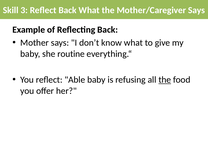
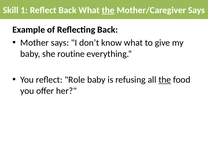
3: 3 -> 1
the at (108, 10) underline: none -> present
Able: Able -> Role
